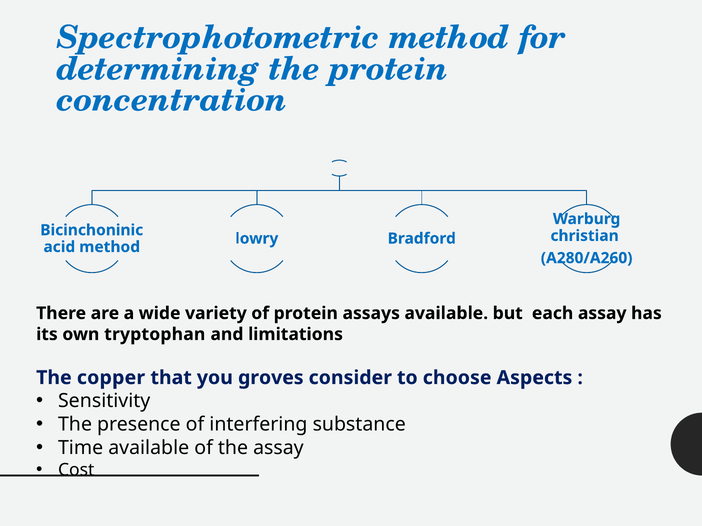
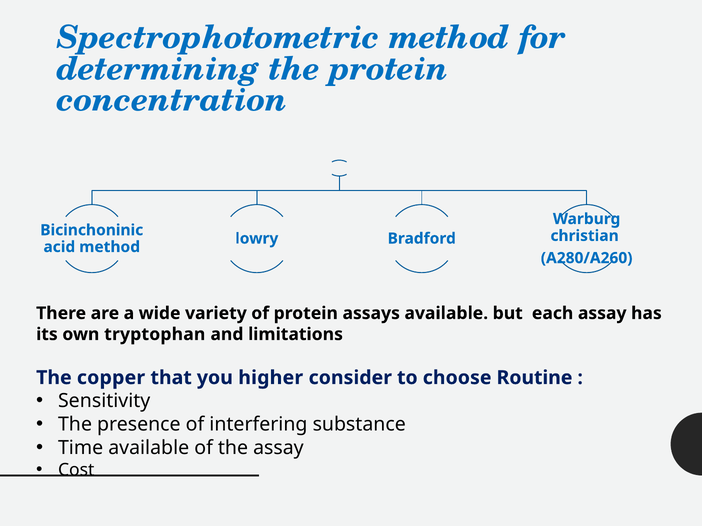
groves: groves -> higher
Aspects: Aspects -> Routine
